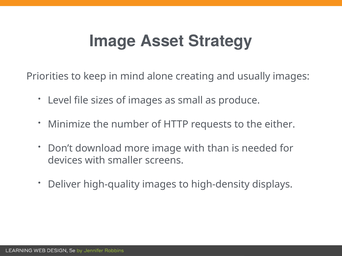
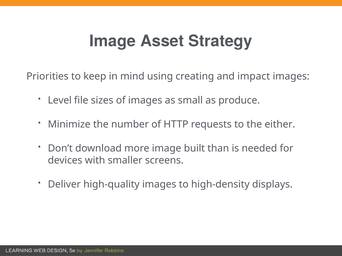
alone: alone -> using
usually: usually -> impact
image with: with -> built
